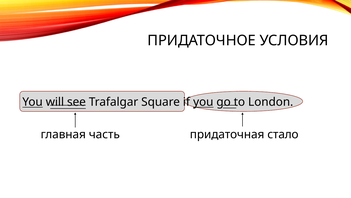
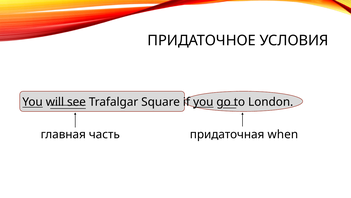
стало: стало -> when
